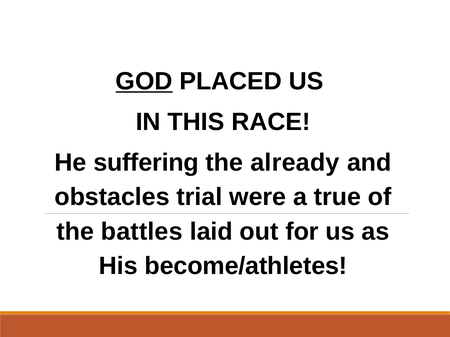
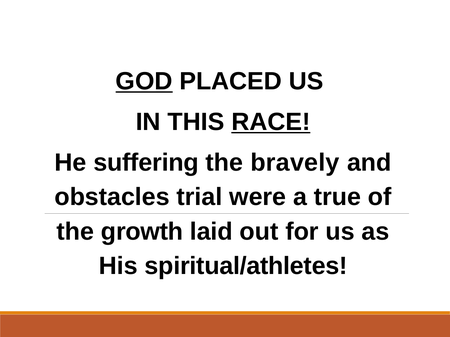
RACE underline: none -> present
already: already -> bravely
battles: battles -> growth
become/athletes: become/athletes -> spiritual/athletes
